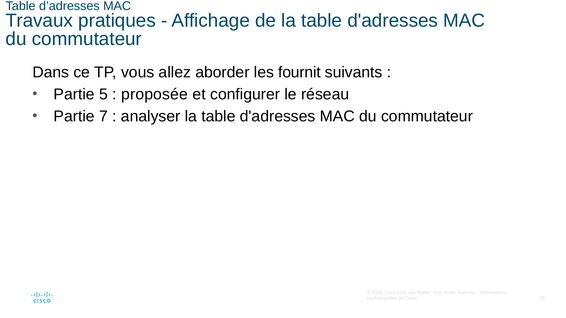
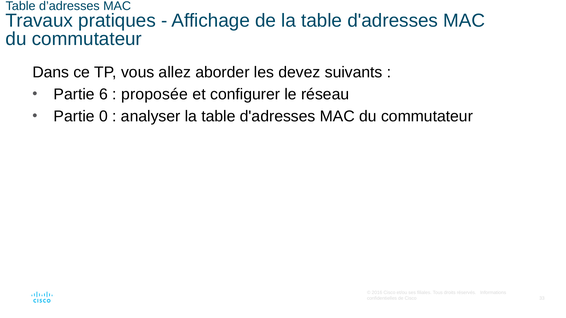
fournit: fournit -> devez
5: 5 -> 6
7: 7 -> 0
